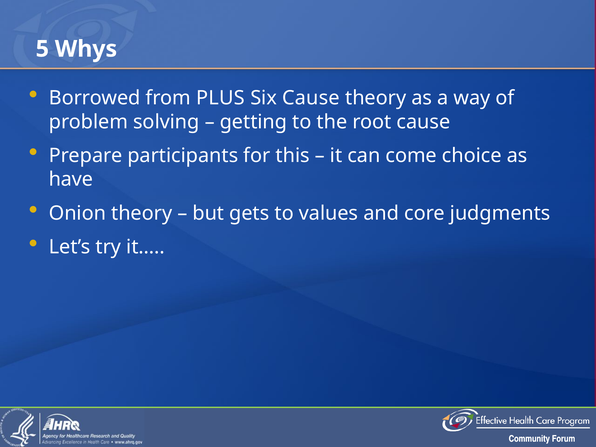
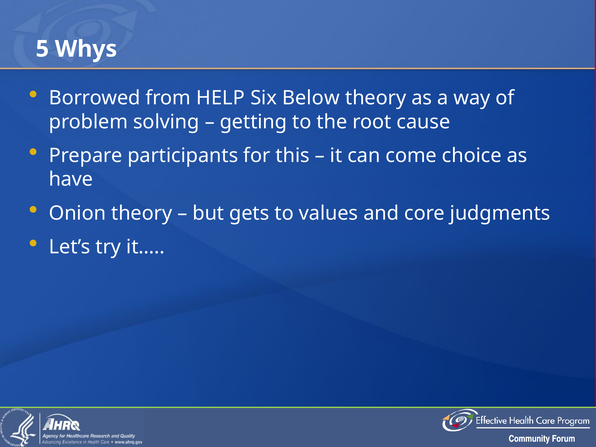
PLUS: PLUS -> HELP
Six Cause: Cause -> Below
